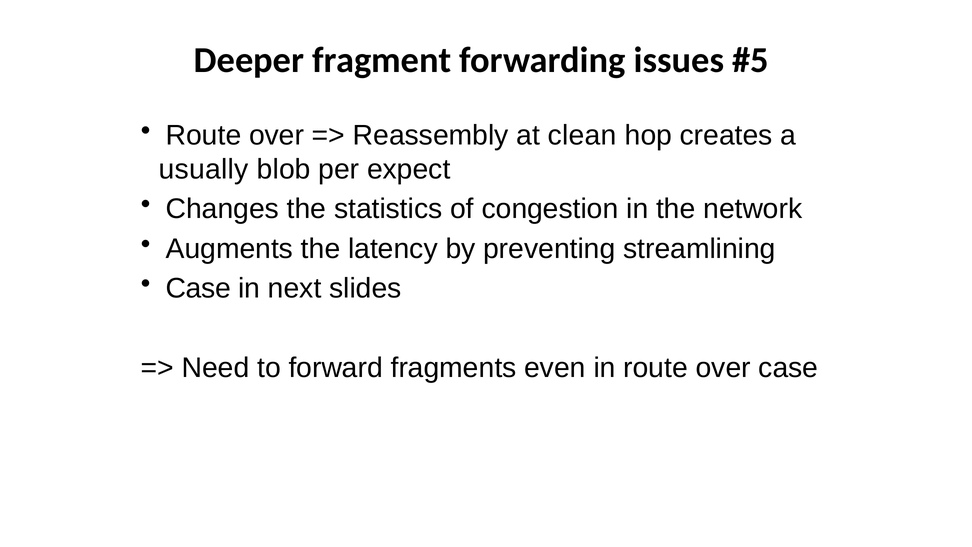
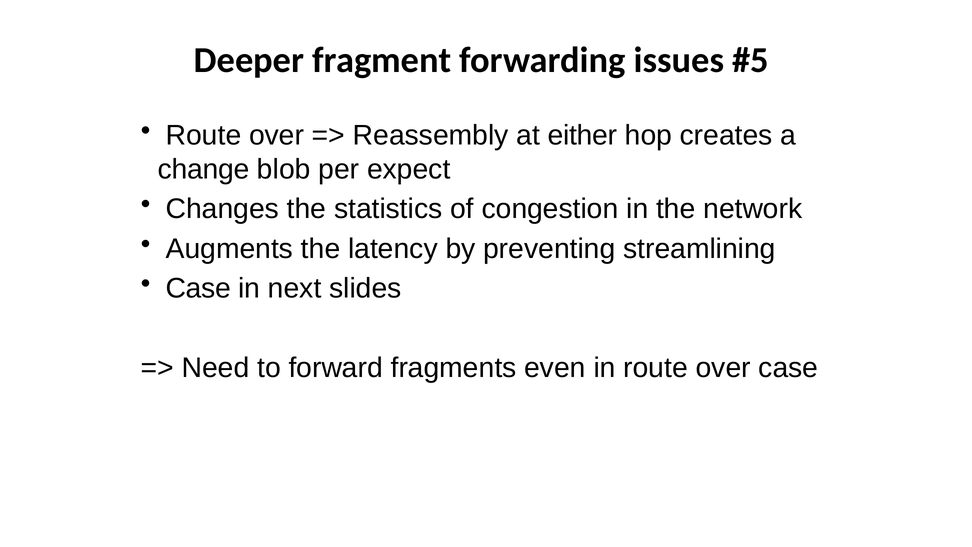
clean: clean -> either
usually: usually -> change
